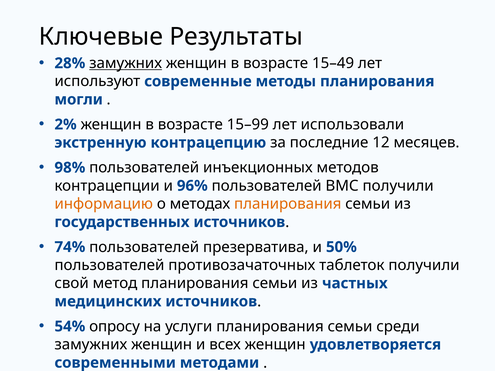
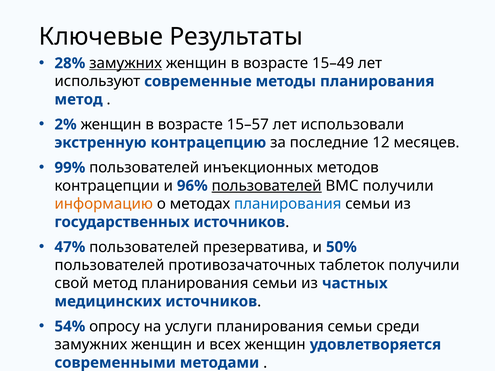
могли at (79, 100): могли -> метод
15–99: 15–99 -> 15–57
98%: 98% -> 99%
пользователей at (267, 186) underline: none -> present
планирования at (288, 204) colour: orange -> blue
74%: 74% -> 47%
